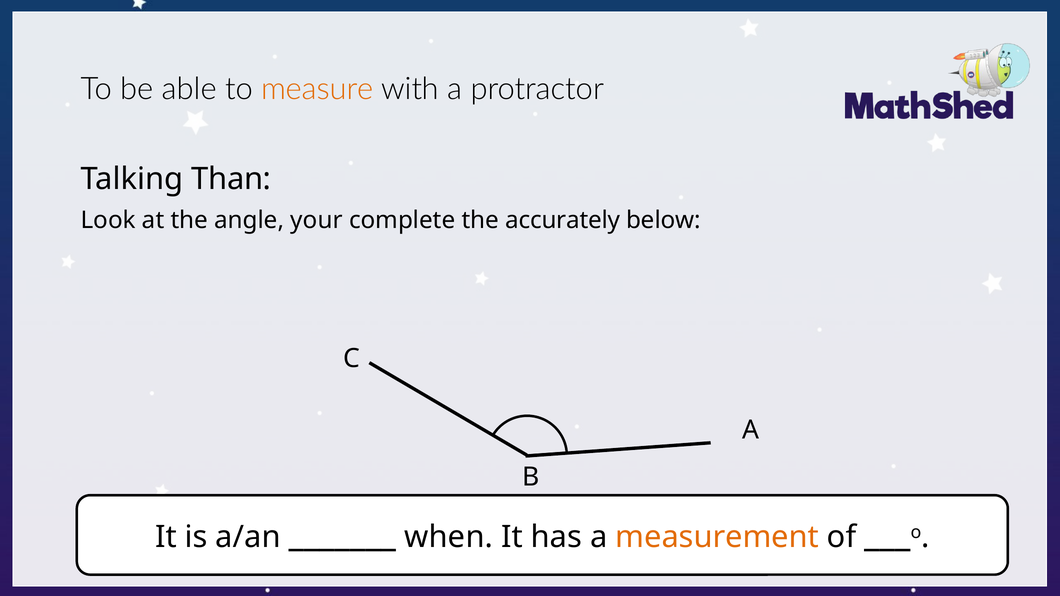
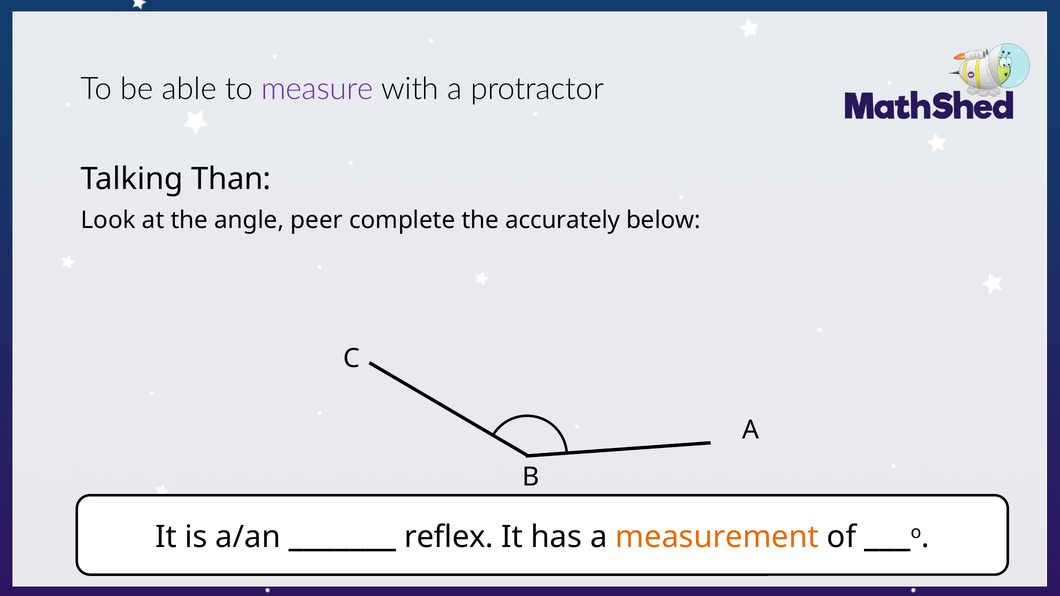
measure colour: orange -> purple
your: your -> peer
when: when -> reflex
